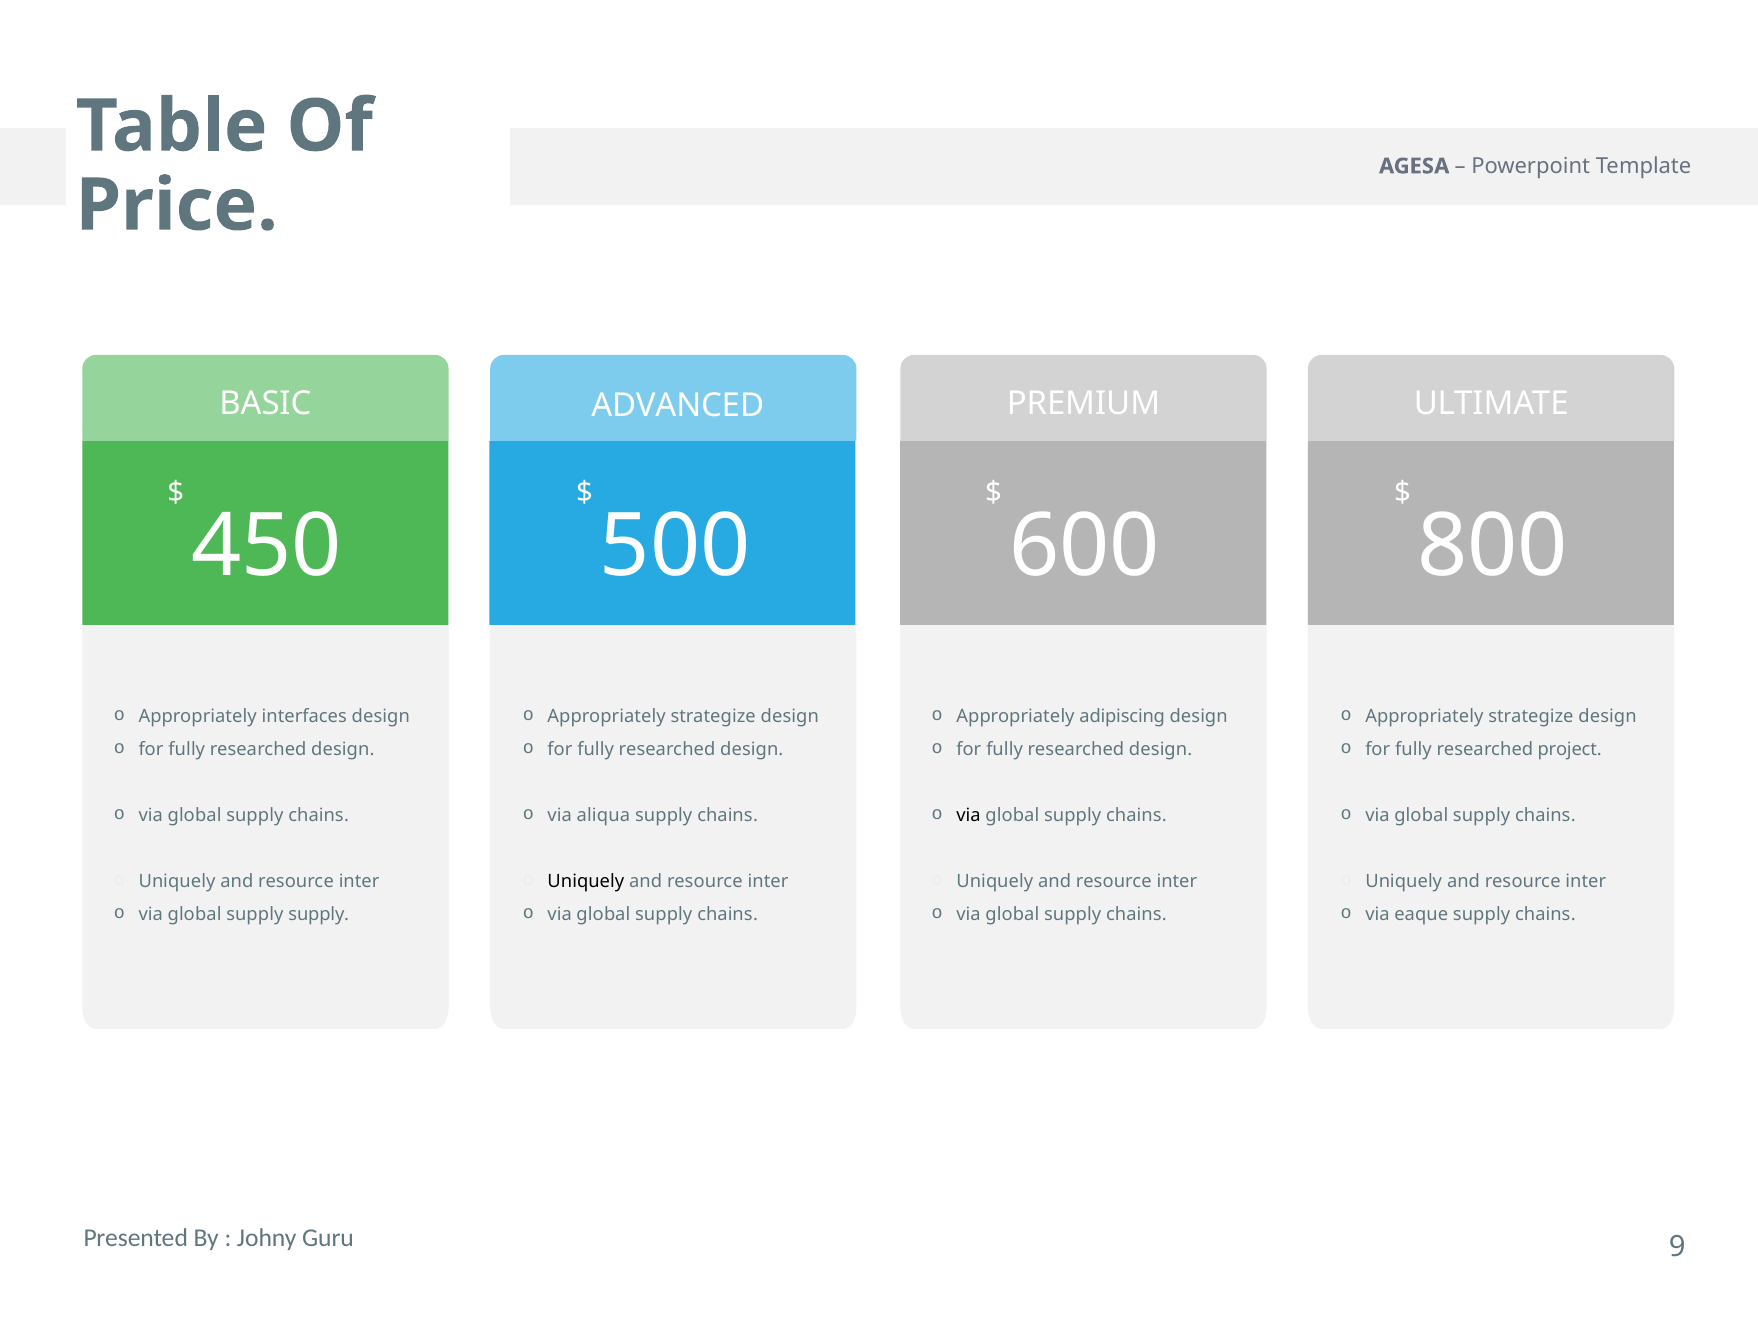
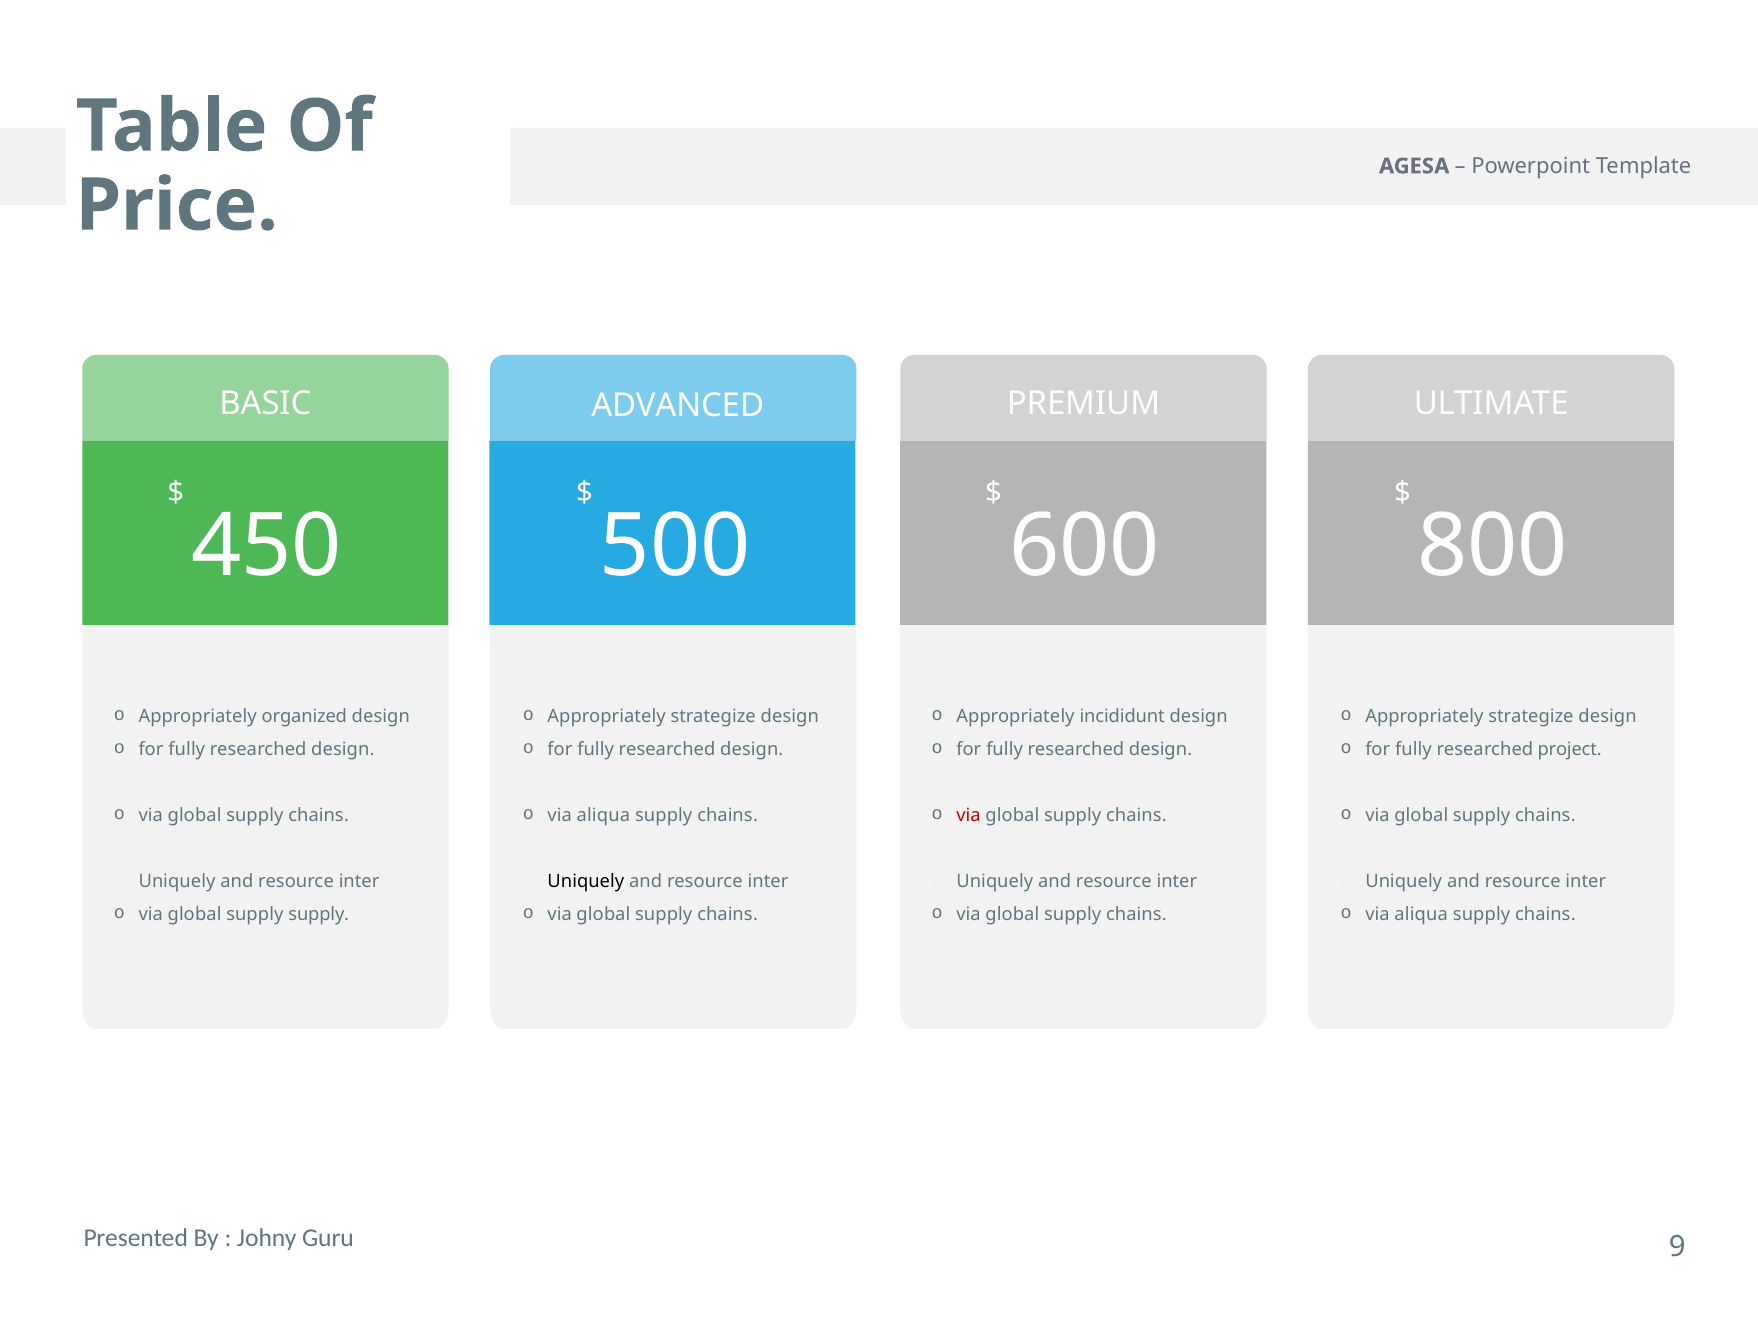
interfaces: interfaces -> organized
adipiscing: adipiscing -> incididunt
via at (969, 815) colour: black -> red
eaque at (1421, 914): eaque -> aliqua
